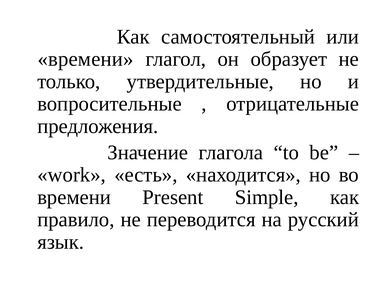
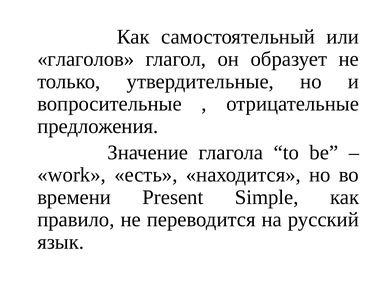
времени at (86, 59): времени -> глаголов
